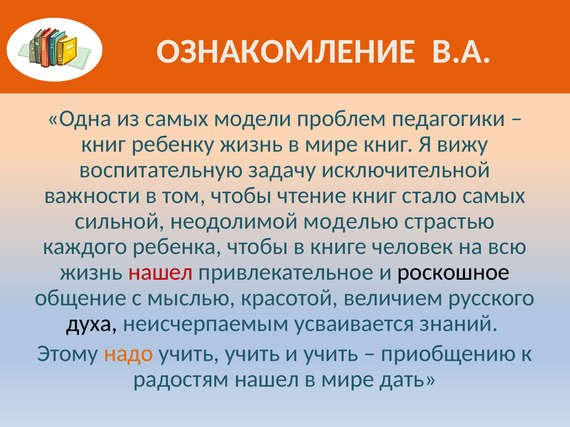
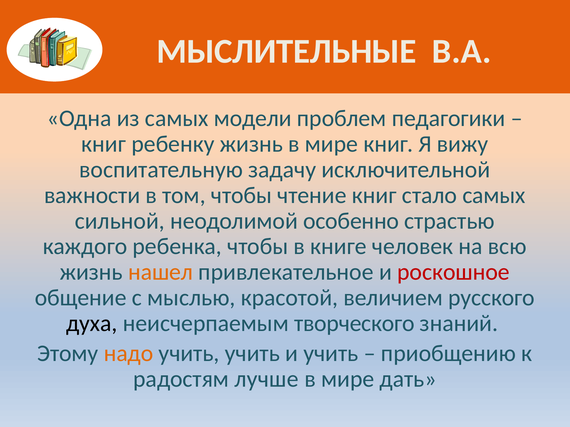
ОЗНАКОМЛЕНИЕ: ОЗНАКОМЛЕНИЕ -> МЫСЛИТЕЛЬНЫЕ
моделью: моделью -> особенно
нашел at (161, 272) colour: red -> orange
роскошное colour: black -> red
усваивается: усваивается -> творческого
радостям нашел: нашел -> лучше
